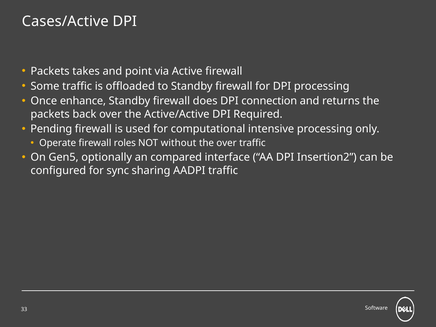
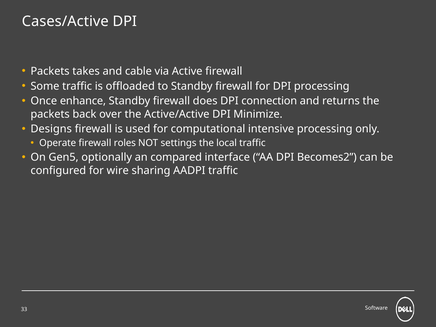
point: point -> cable
Required: Required -> Minimize
Pending: Pending -> Designs
without: without -> settings
the over: over -> local
Insertion2: Insertion2 -> Becomes2
sync: sync -> wire
